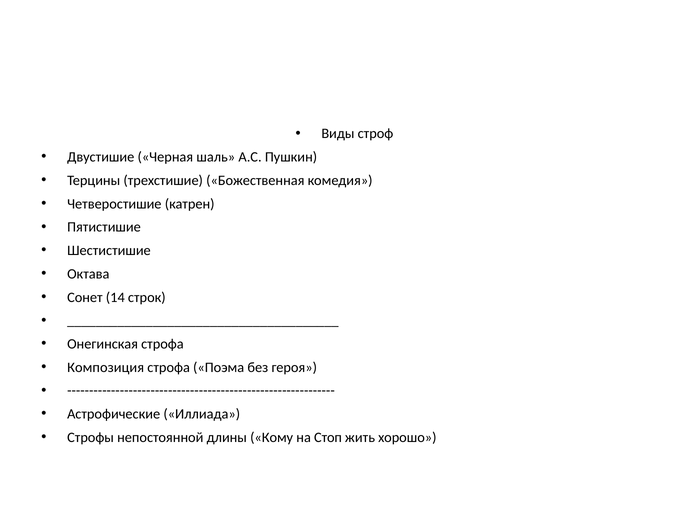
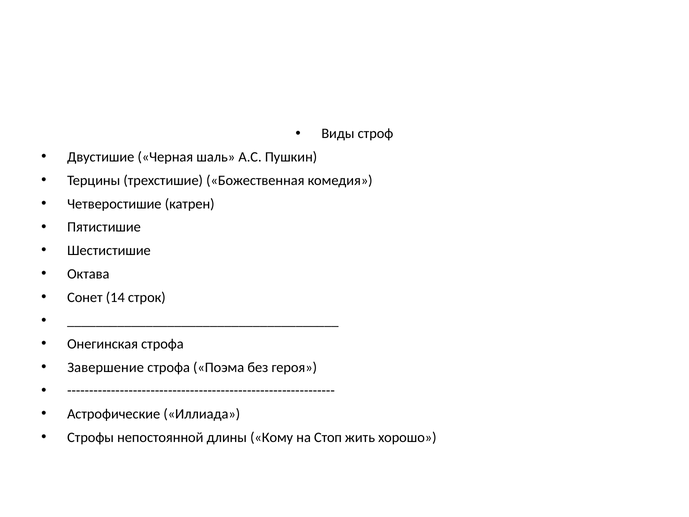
Композиция: Композиция -> Завершение
